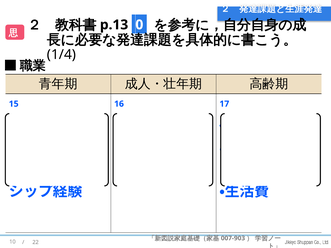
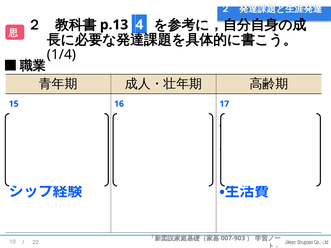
0: 0 -> 4
